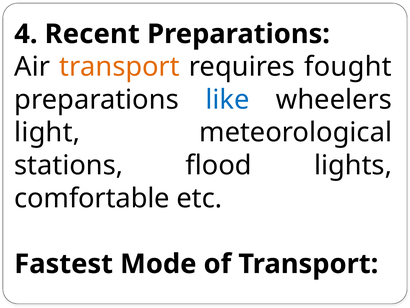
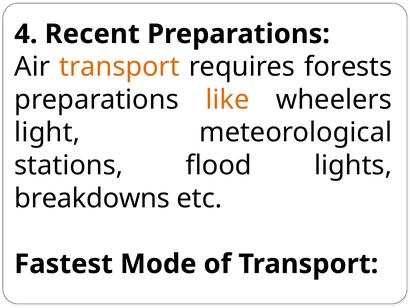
fought: fought -> forests
like colour: blue -> orange
comfortable: comfortable -> breakdowns
